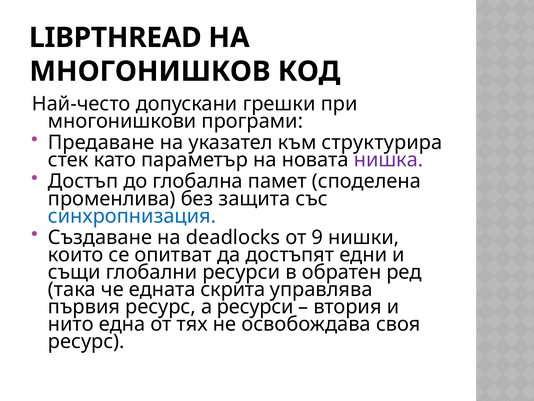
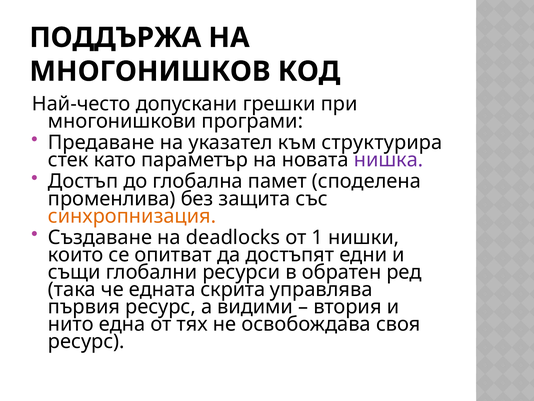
LIBPTHREAD: LIBPTHREAD -> ПОДДЪРЖА
синхропнизация colour: blue -> orange
9: 9 -> 1
а ресурси: ресурси -> видими
